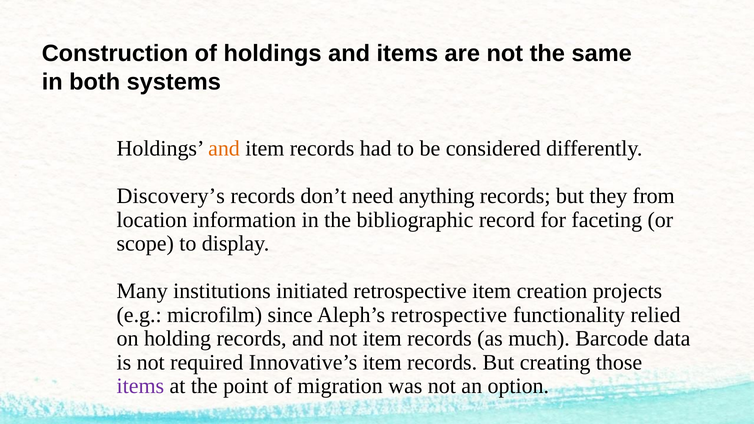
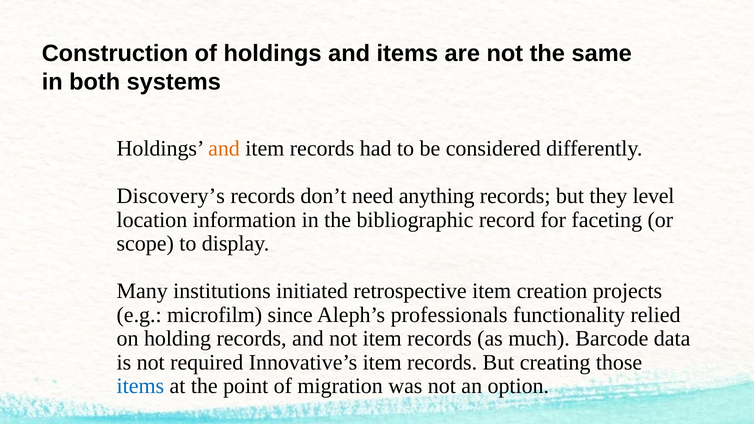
from: from -> level
Aleph’s retrospective: retrospective -> professionals
items at (140, 386) colour: purple -> blue
